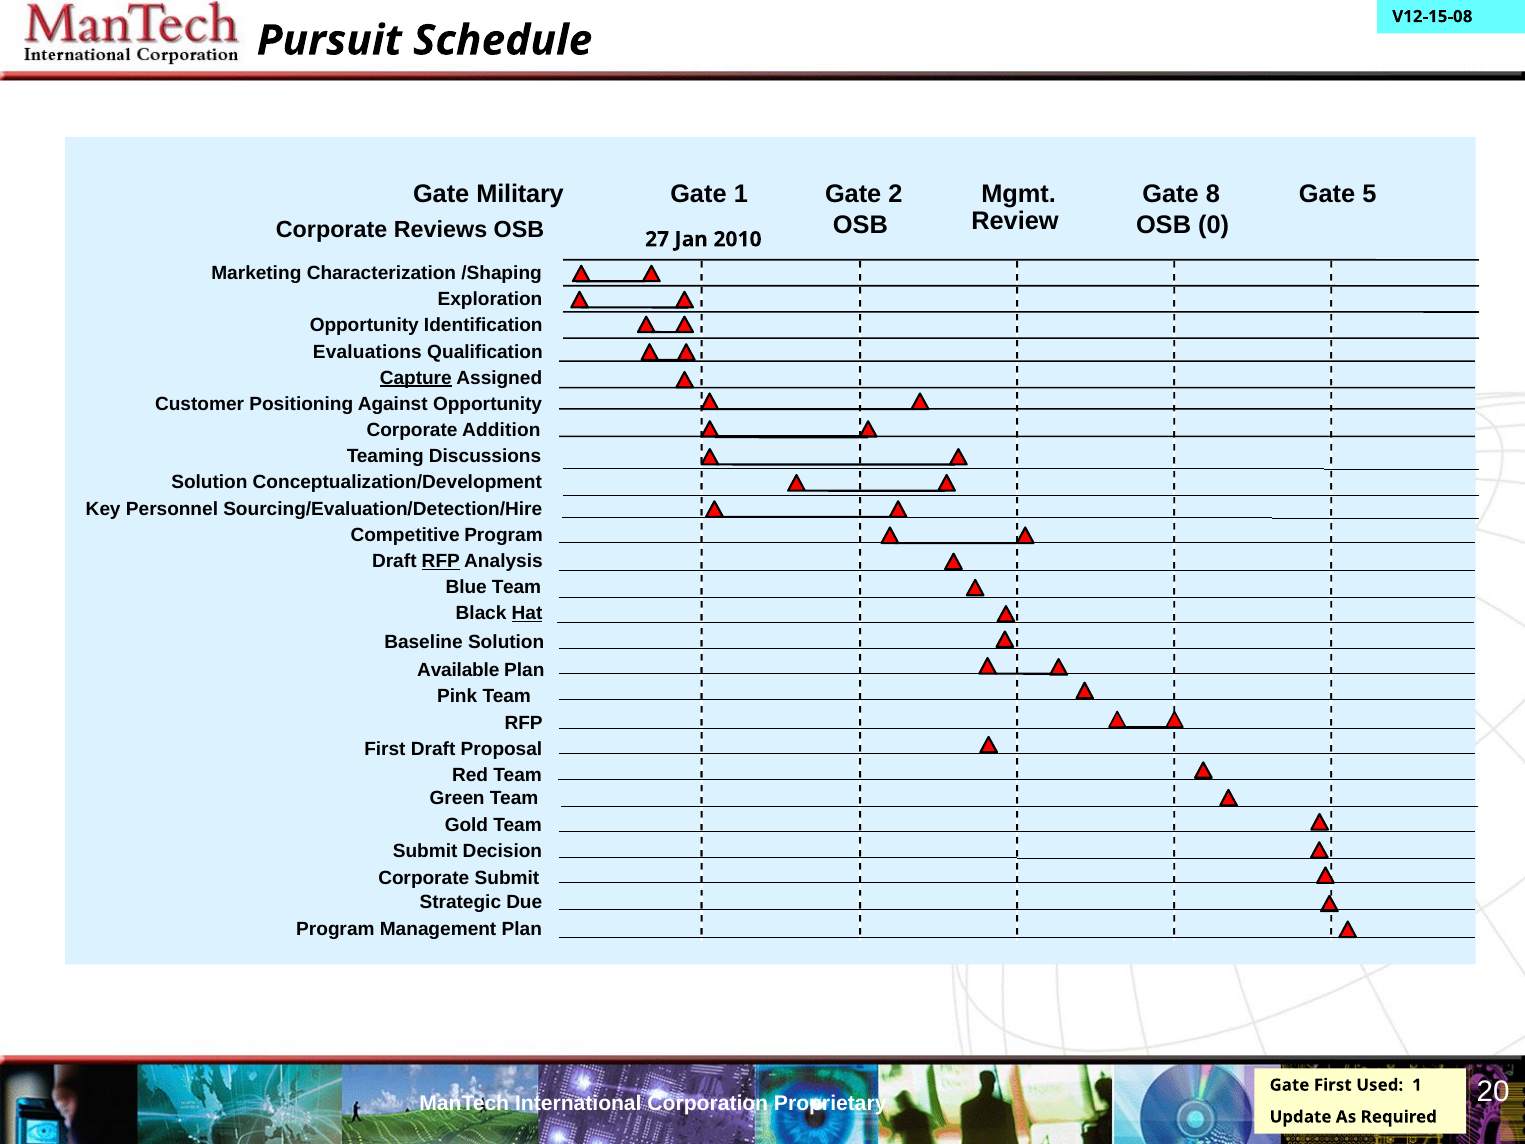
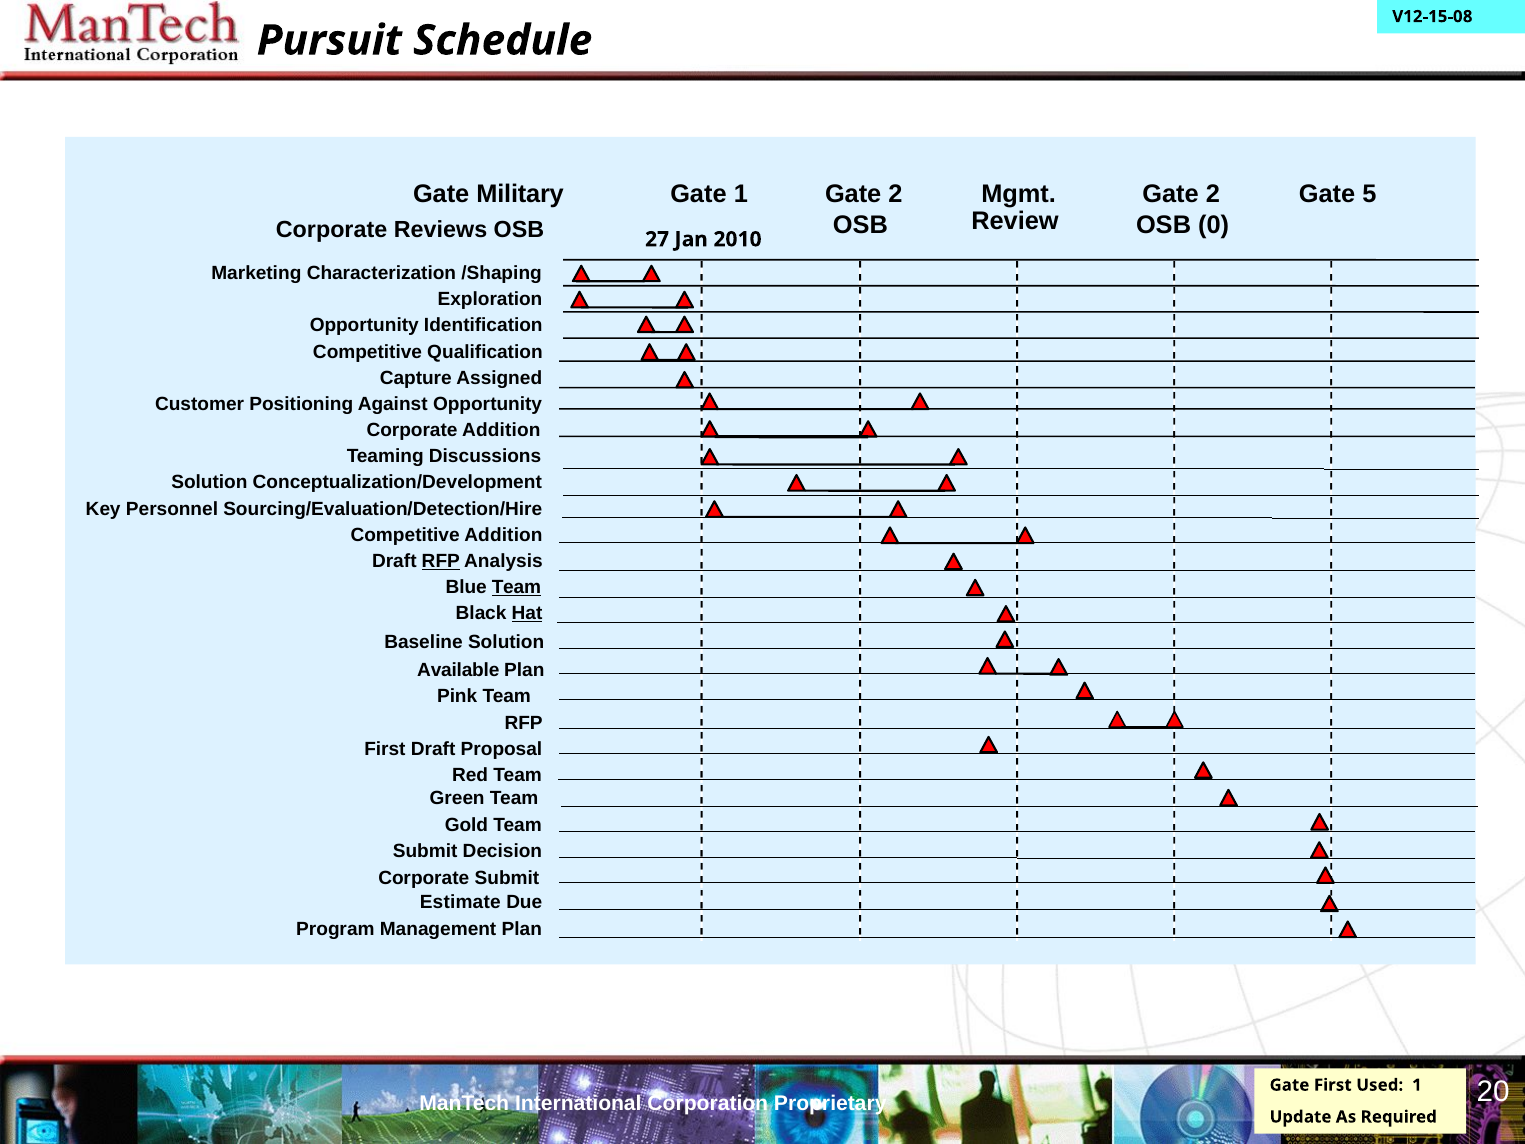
8 at (1213, 194): 8 -> 2
Evaluations at (367, 352): Evaluations -> Competitive
Capture underline: present -> none
Competitive Program: Program -> Addition
Team at (516, 587) underline: none -> present
Strategic: Strategic -> Estimate
